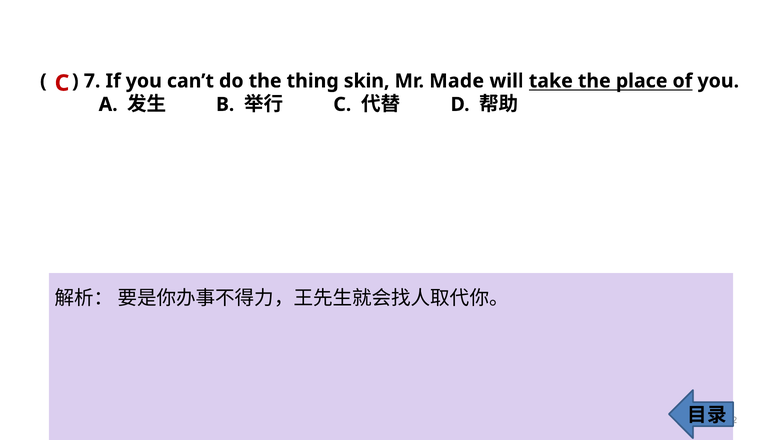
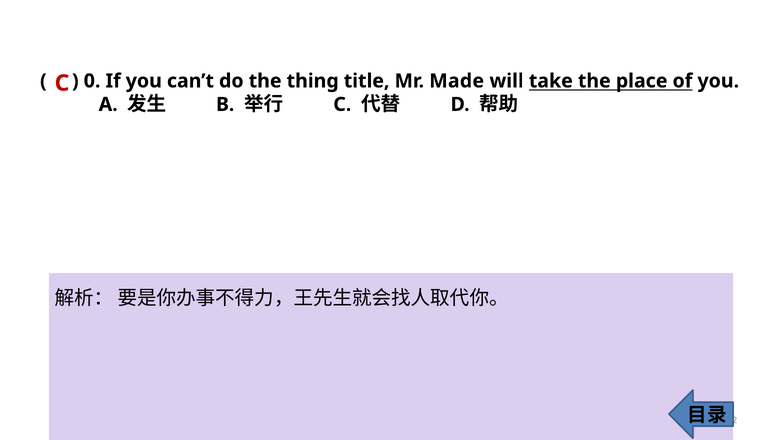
7: 7 -> 0
skin: skin -> title
